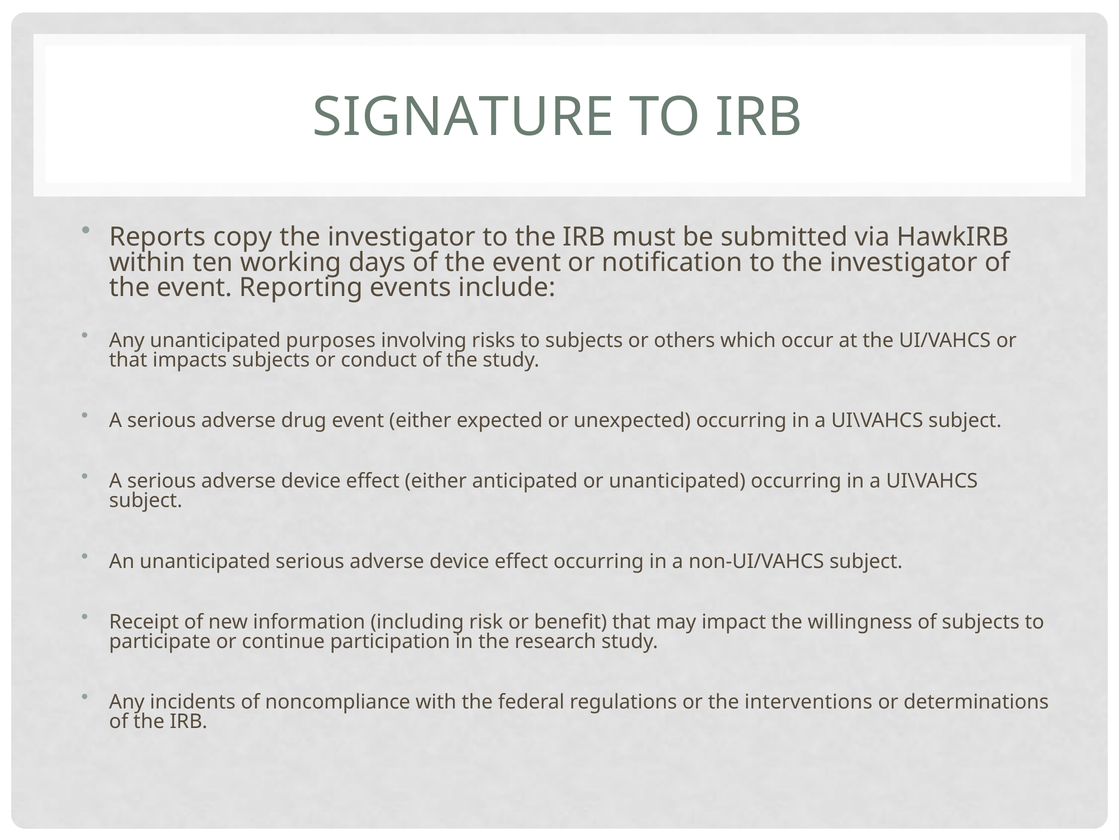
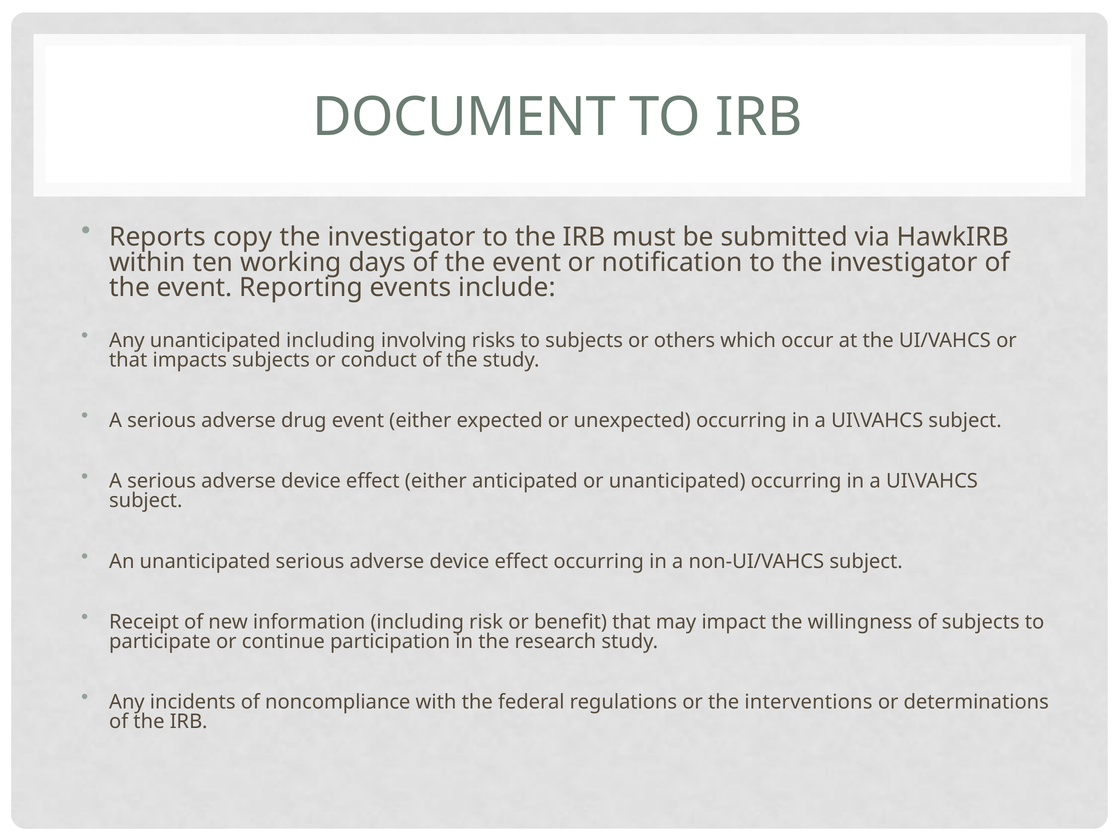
SIGNATURE: SIGNATURE -> DOCUMENT
unanticipated purposes: purposes -> including
